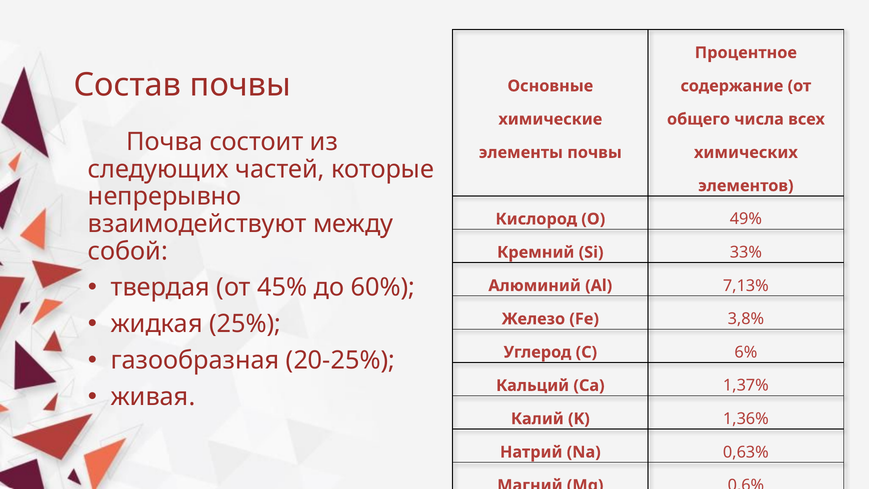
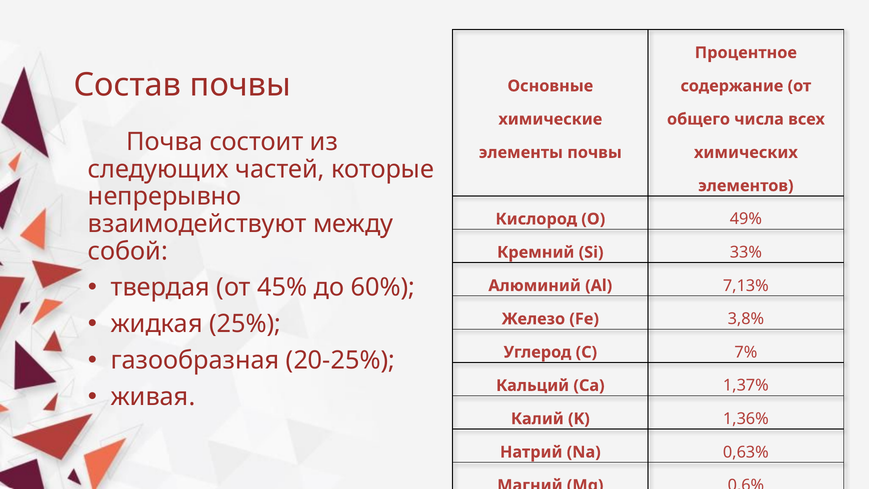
6%: 6% -> 7%
